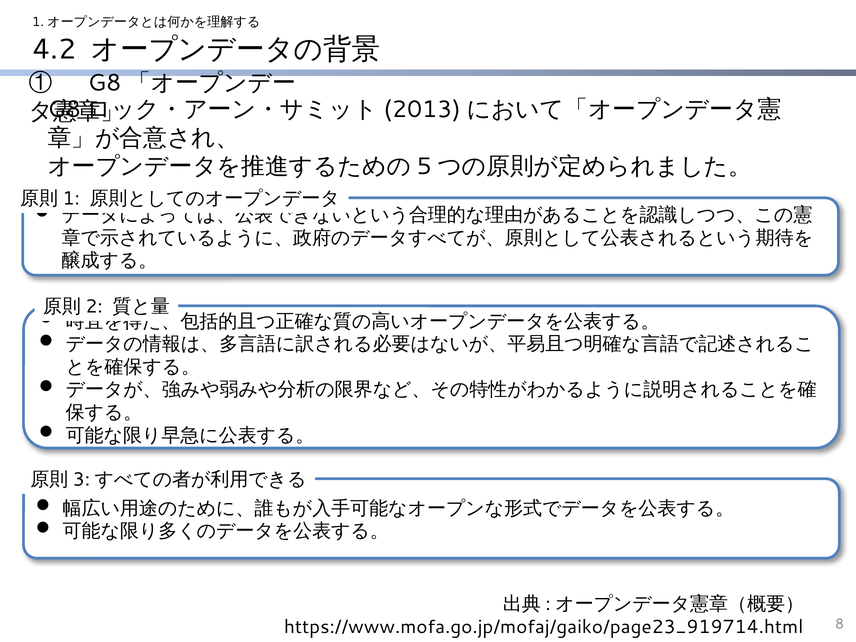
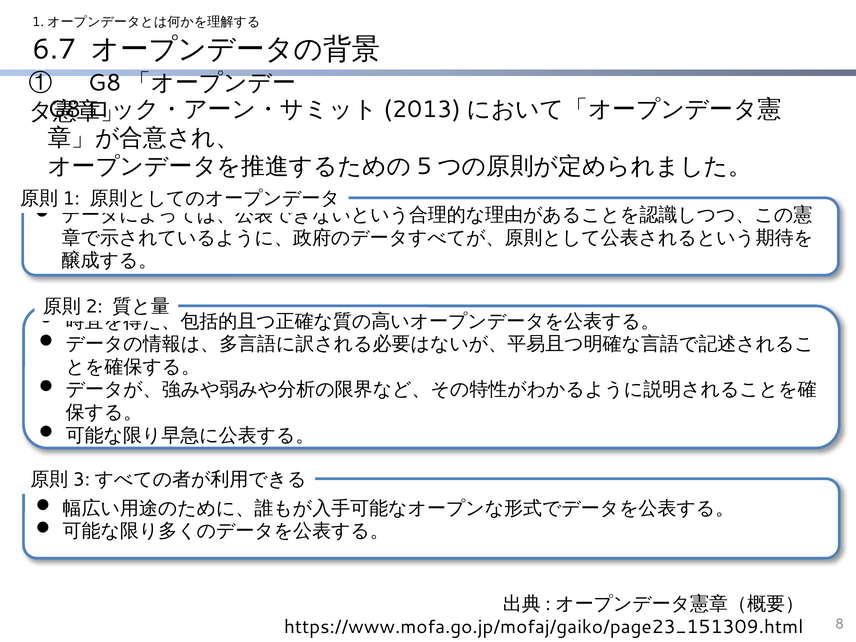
4.2: 4.2 -> 6.7
https://www.mofa.go.jp/mofaj/gaiko/page23_919714.html: https://www.mofa.go.jp/mofaj/gaiko/page23_919714.html -> https://www.mofa.go.jp/mofaj/gaiko/page23_151309.html
